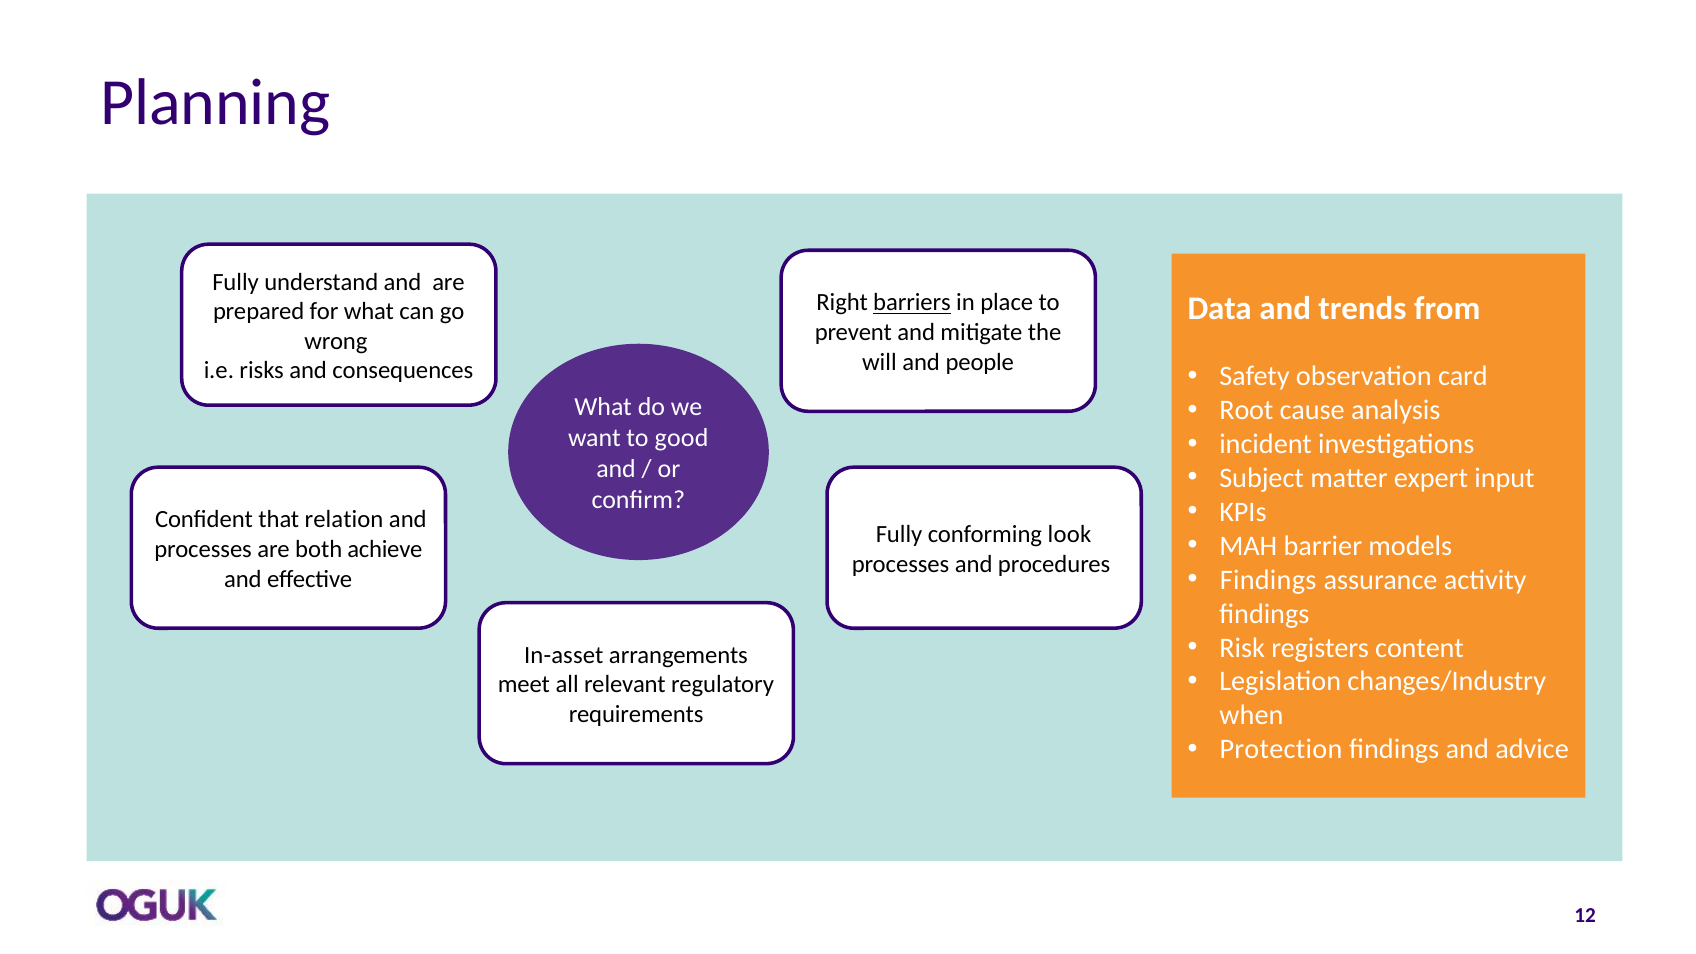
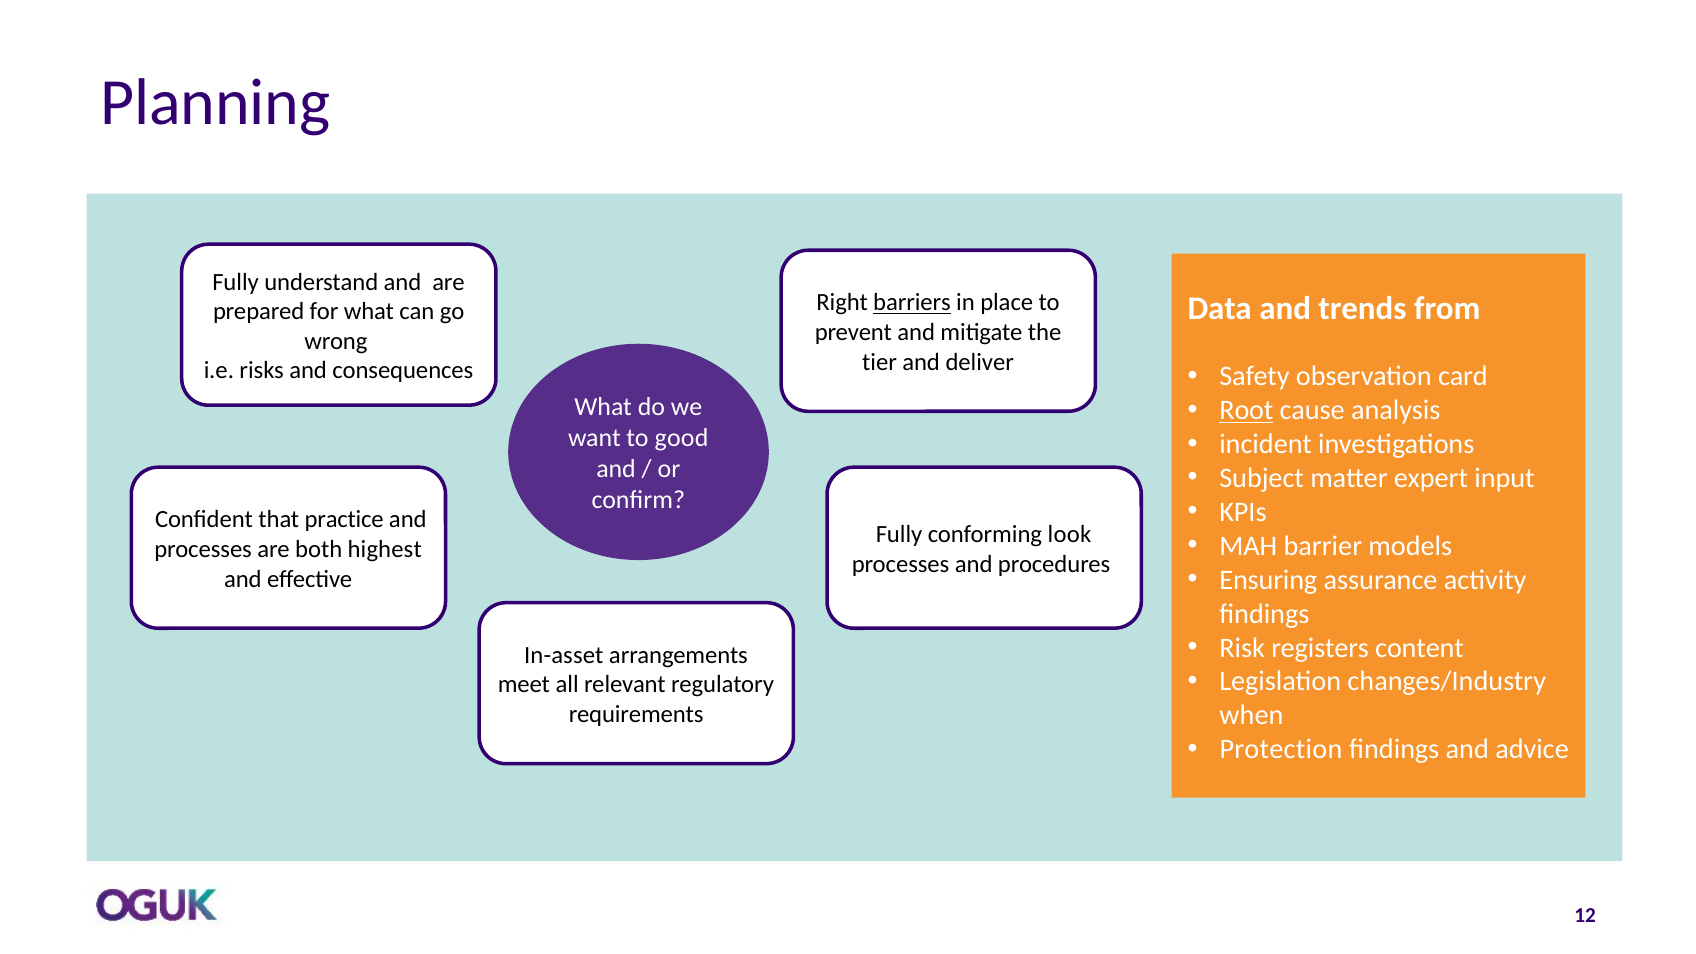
will: will -> tier
people: people -> deliver
Root underline: none -> present
relation: relation -> practice
achieve: achieve -> highest
Findings at (1268, 580): Findings -> Ensuring
